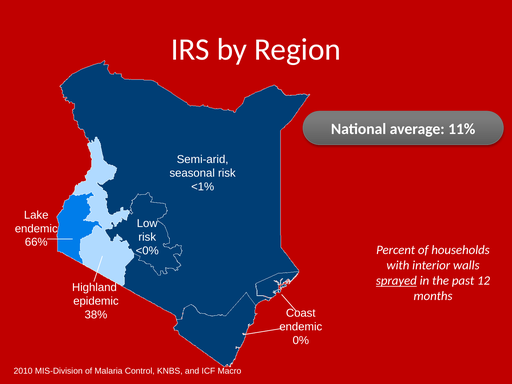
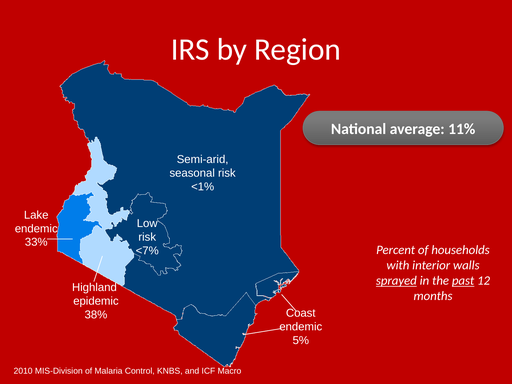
66%: 66% -> 33%
<0%: <0% -> <7%
past underline: none -> present
0%: 0% -> 5%
